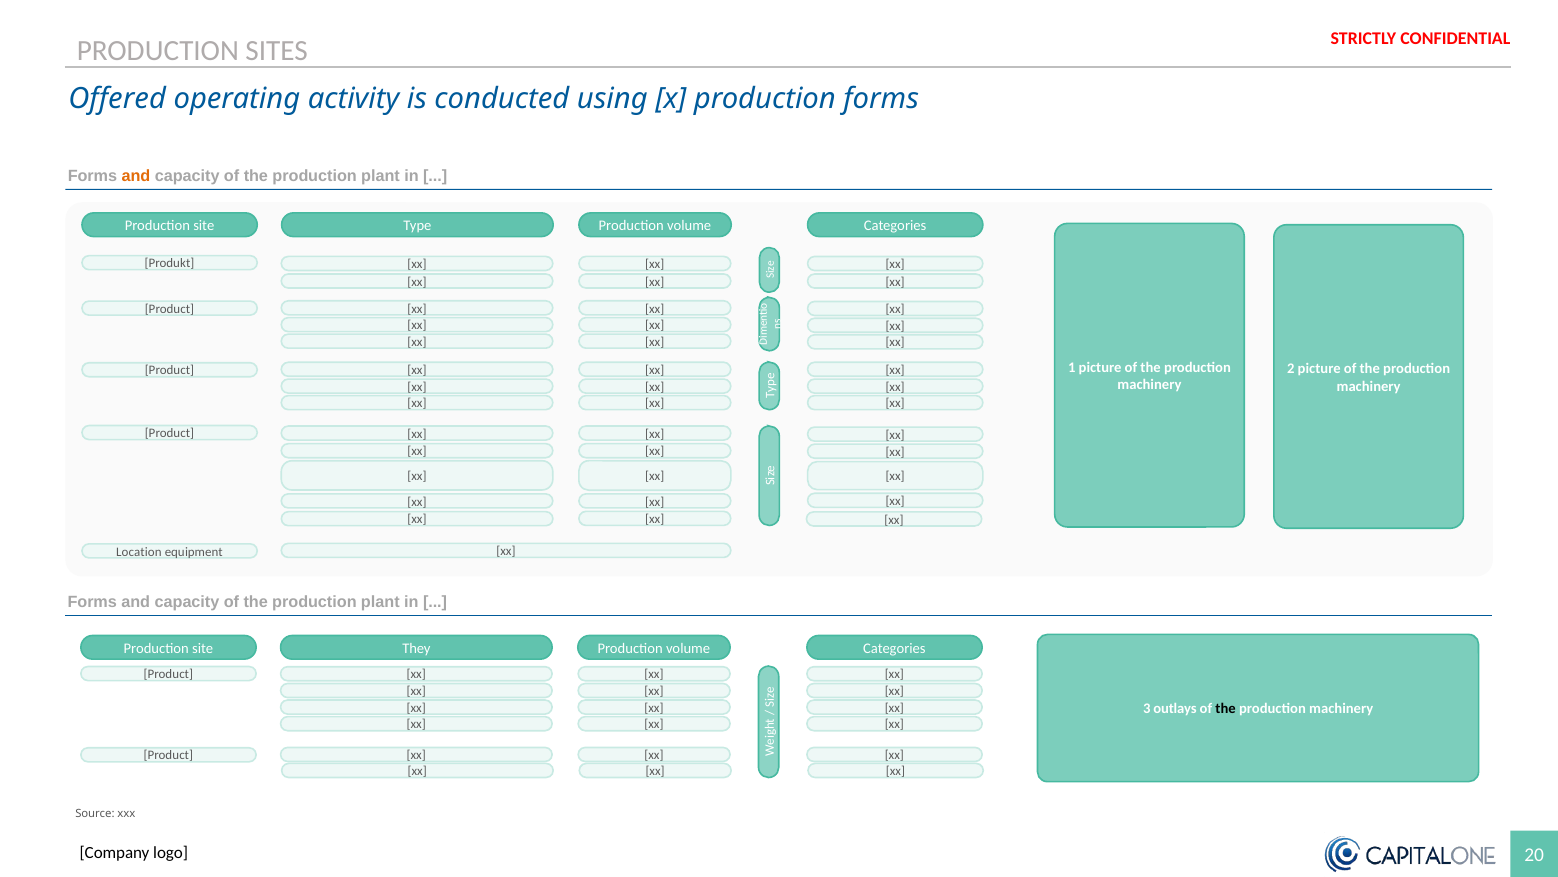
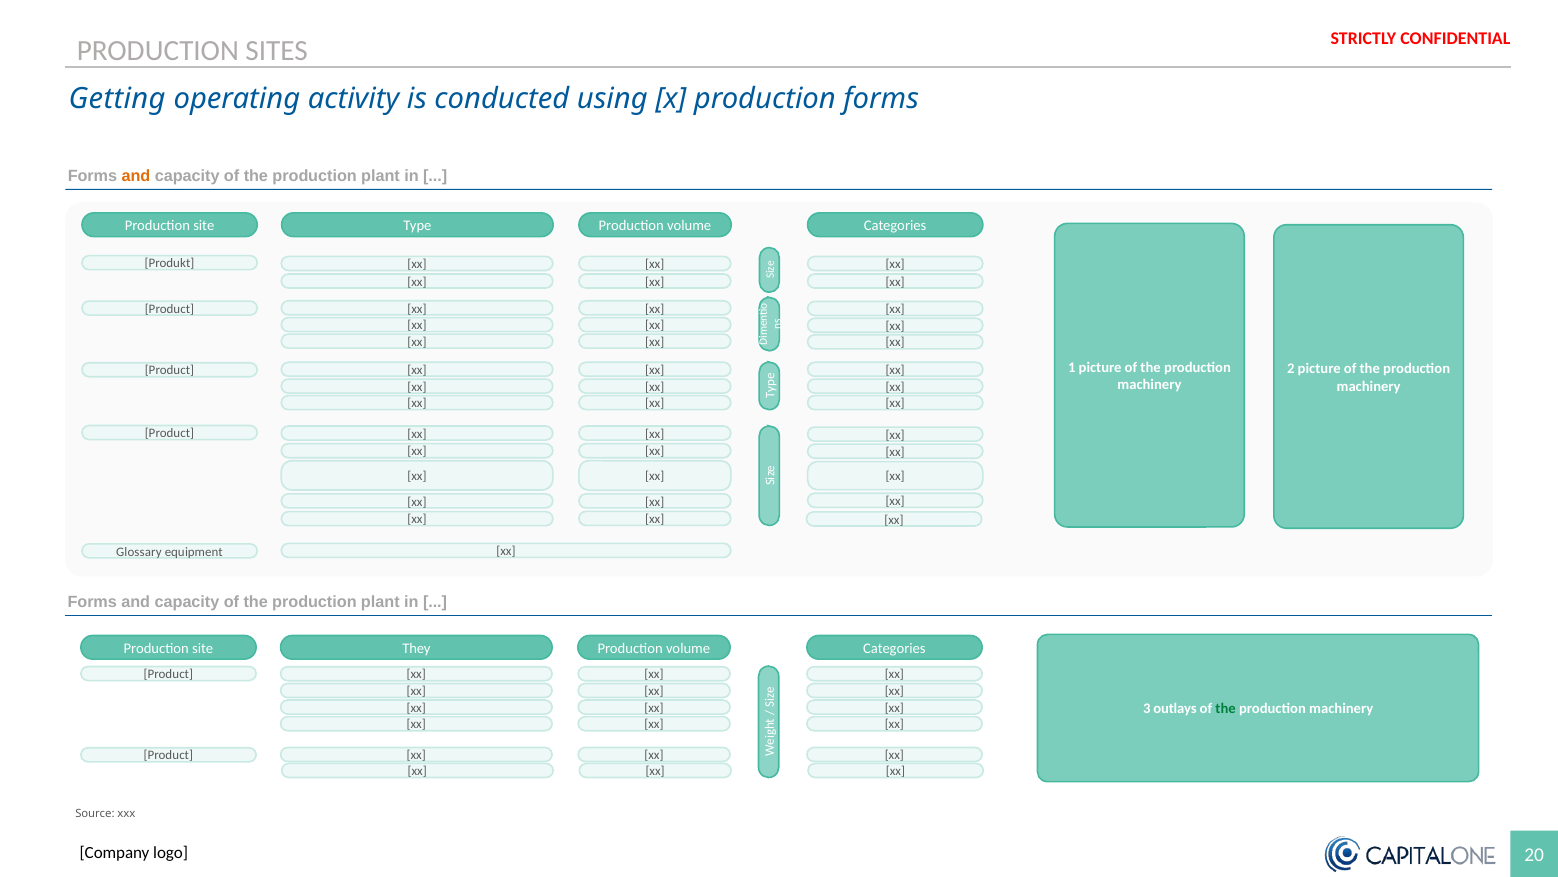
Offered: Offered -> Getting
Location: Location -> Glossary
the at (1226, 709) colour: black -> green
